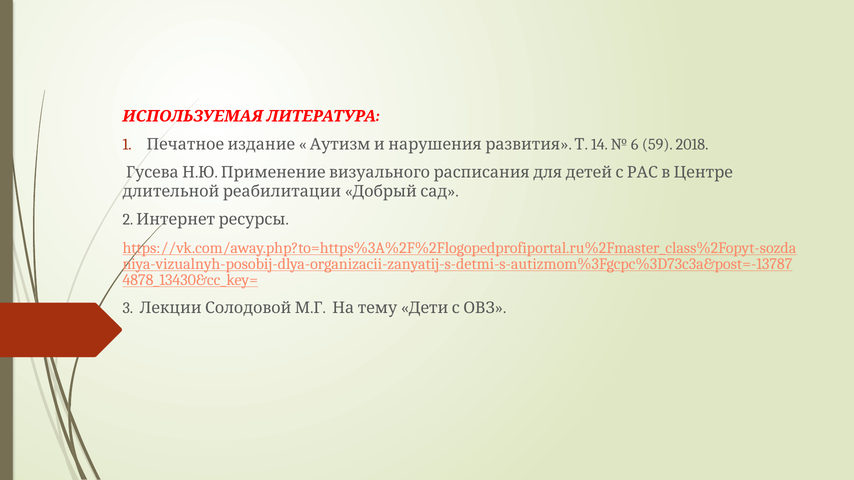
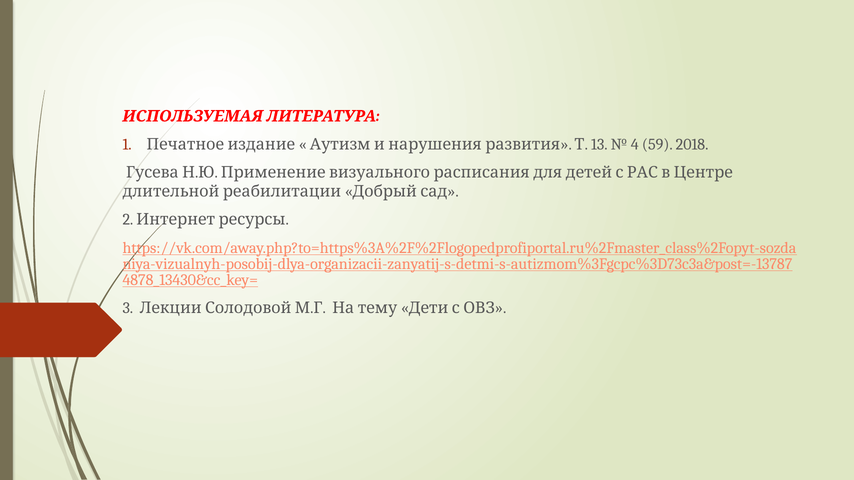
14: 14 -> 13
6: 6 -> 4
